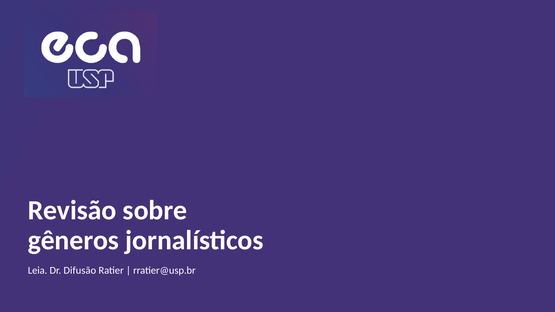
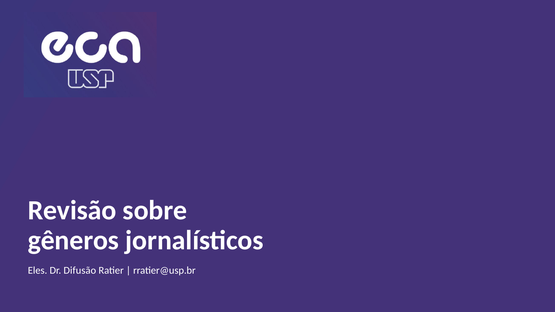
Leia: Leia -> Eles
